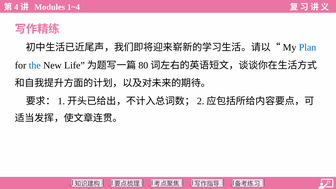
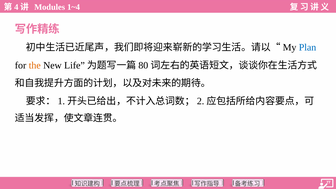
the colour: blue -> orange
